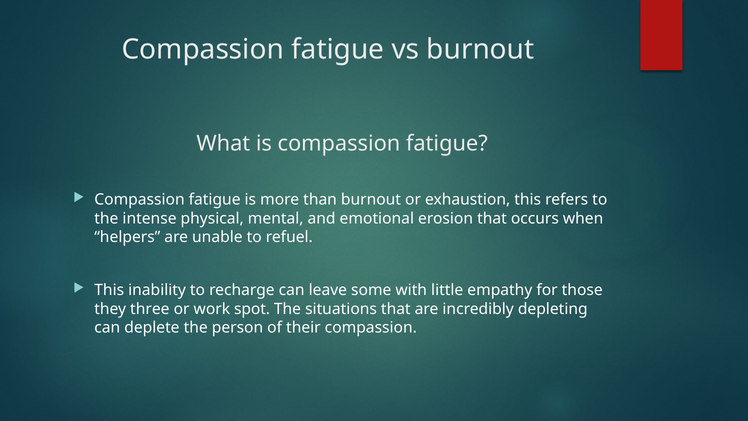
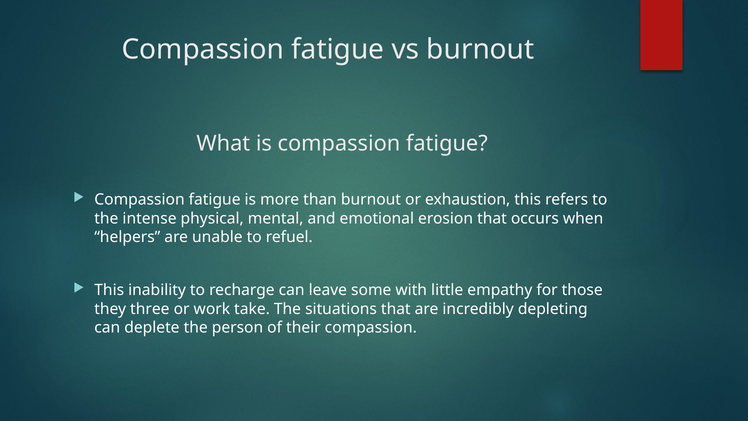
spot: spot -> take
